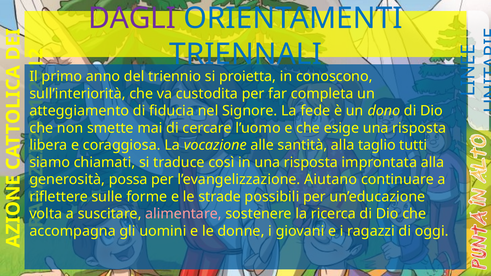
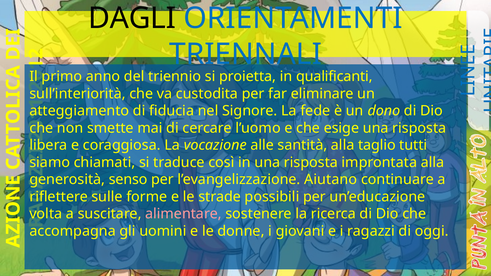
DAGLI colour: purple -> black
conoscono: conoscono -> qualificanti
completa: completa -> eliminare
possa: possa -> senso
